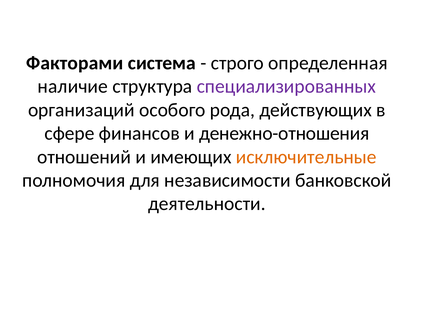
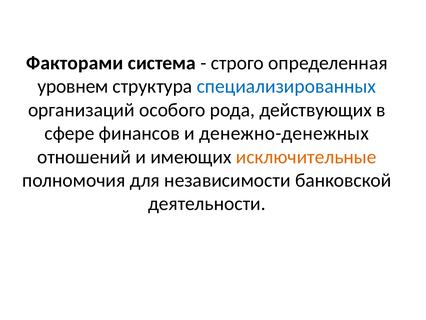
наличие: наличие -> уровнем
специализированных colour: purple -> blue
денежно-отношения: денежно-отношения -> денежно-денежных
